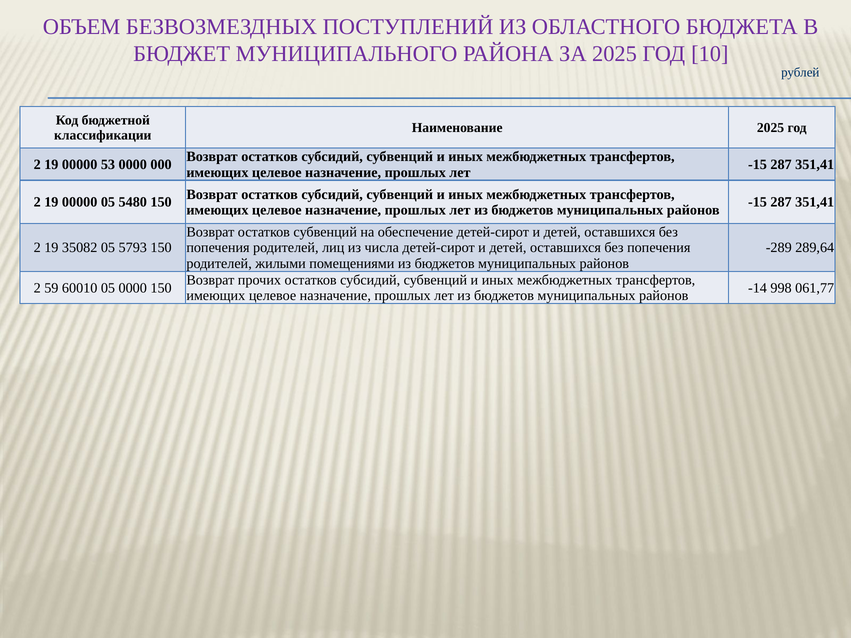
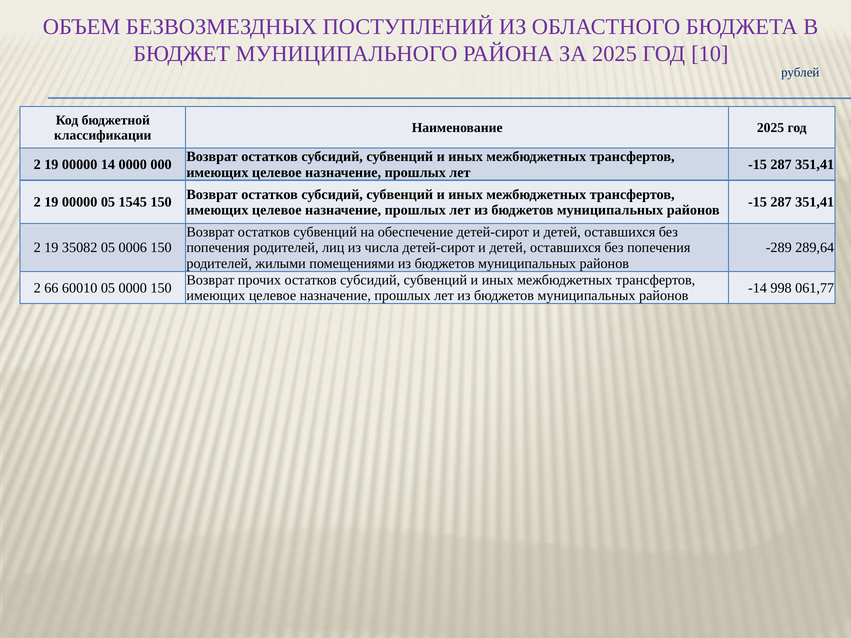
53: 53 -> 14
5480: 5480 -> 1545
5793: 5793 -> 0006
59: 59 -> 66
